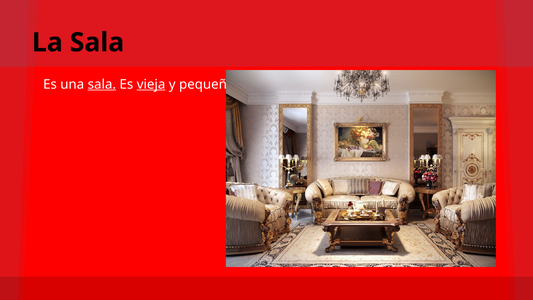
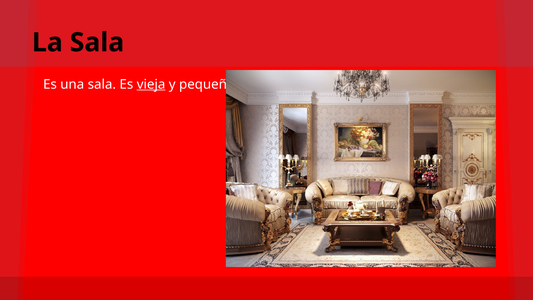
sala at (102, 84) underline: present -> none
